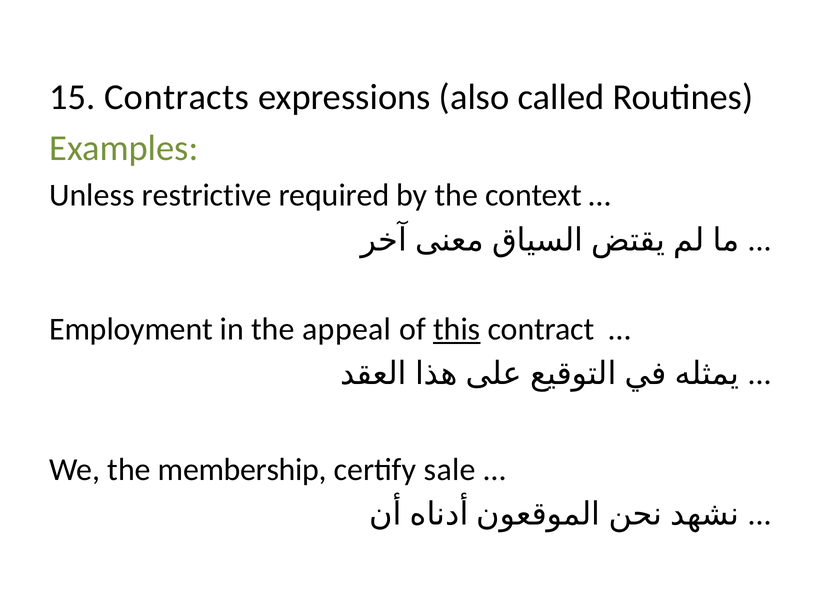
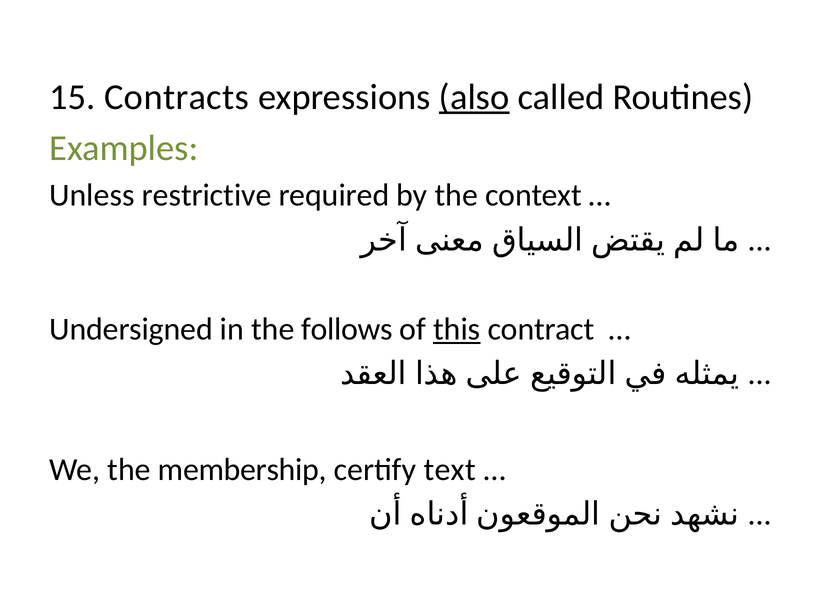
also underline: none -> present
Employment: Employment -> Undersigned
appeal: appeal -> follows
sale: sale -> text
